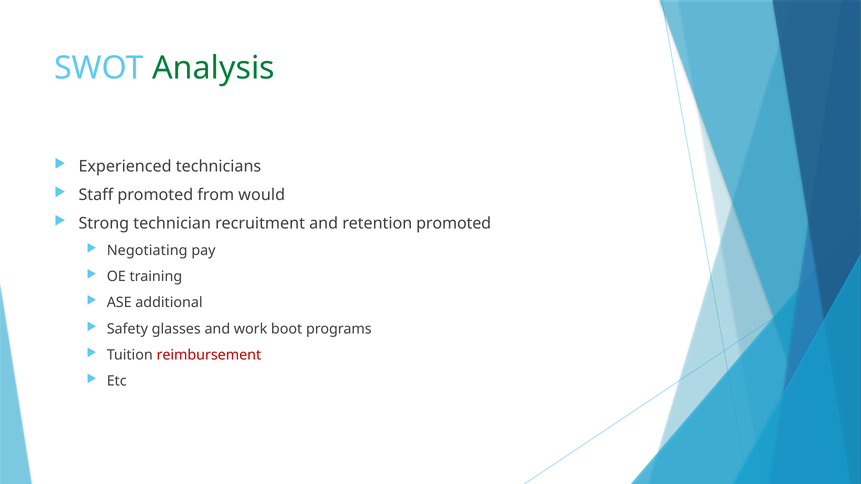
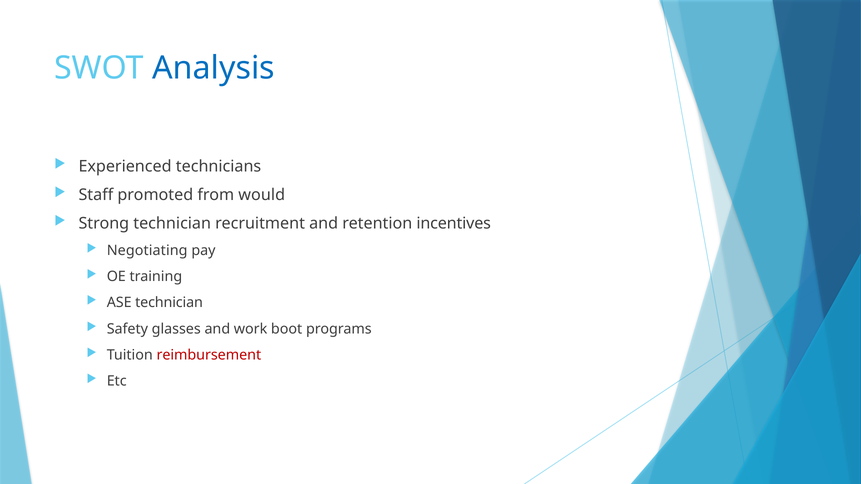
Analysis colour: green -> blue
retention promoted: promoted -> incentives
ASE additional: additional -> technician
